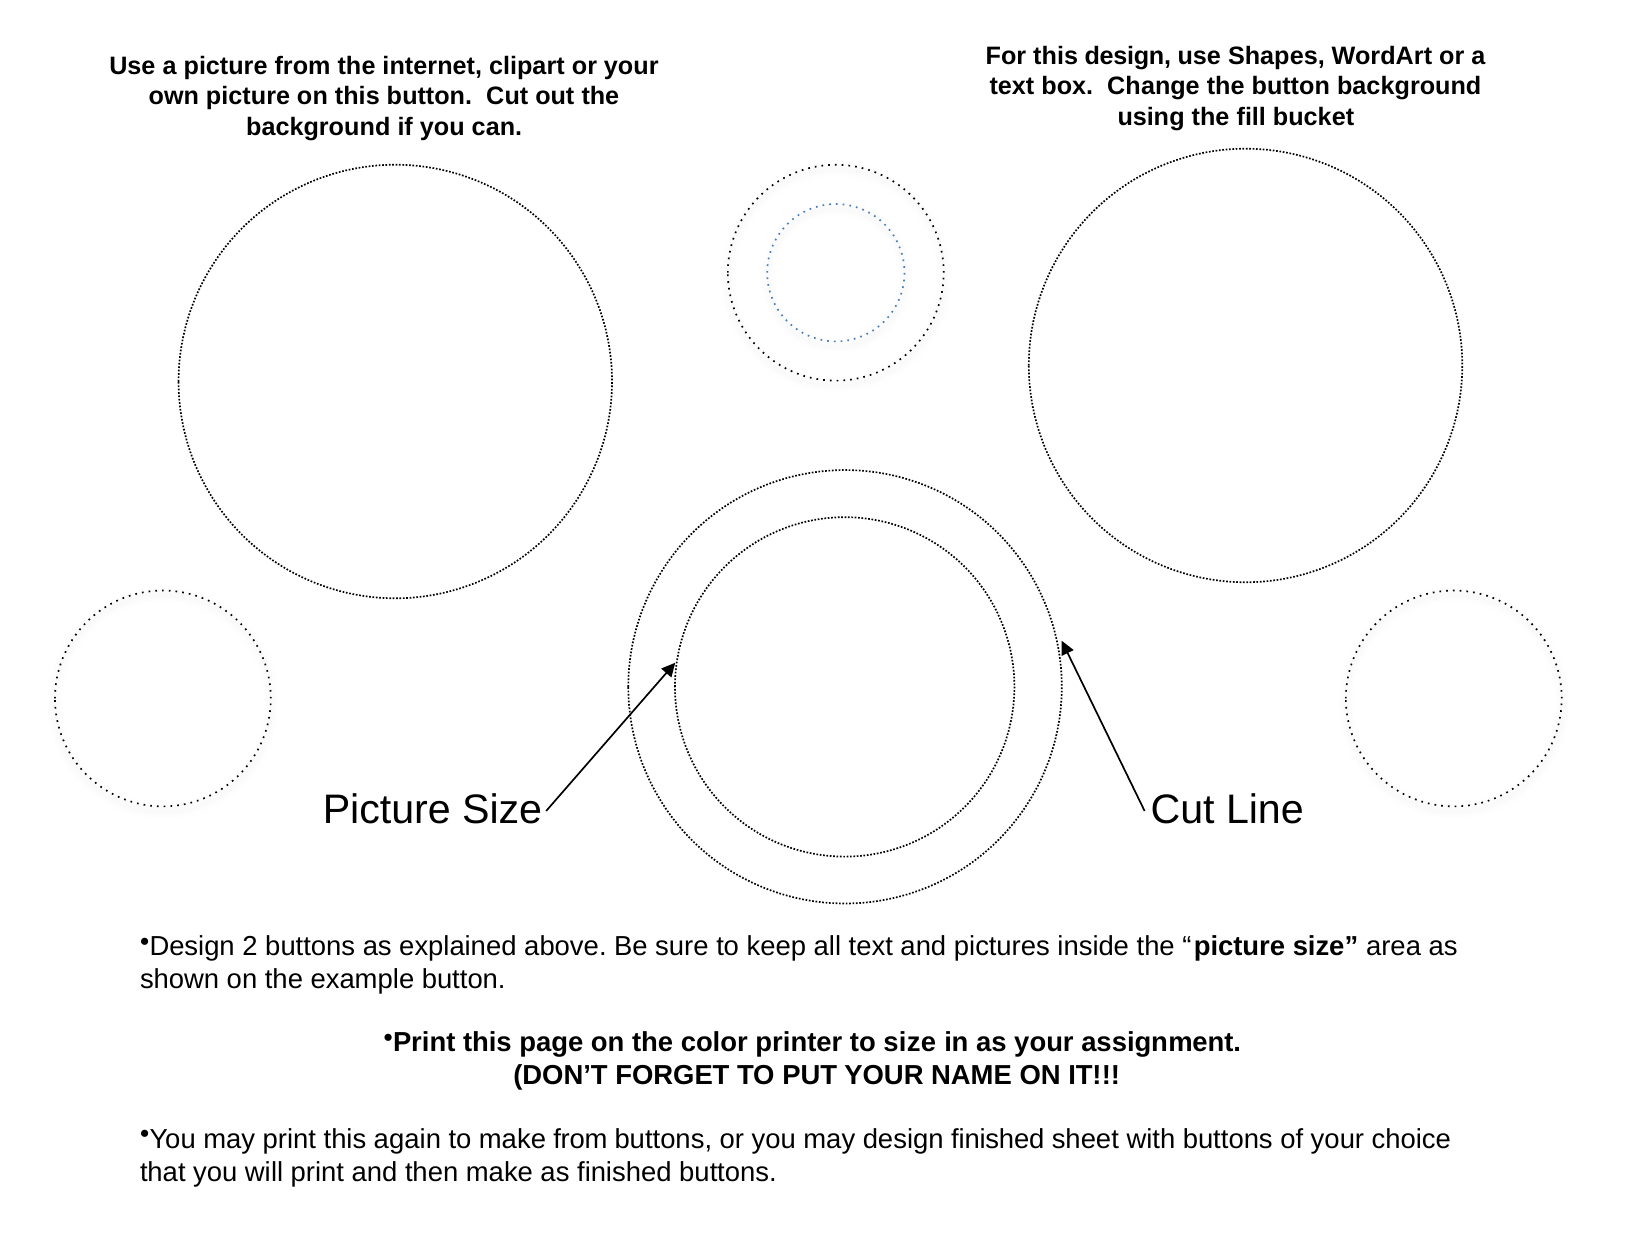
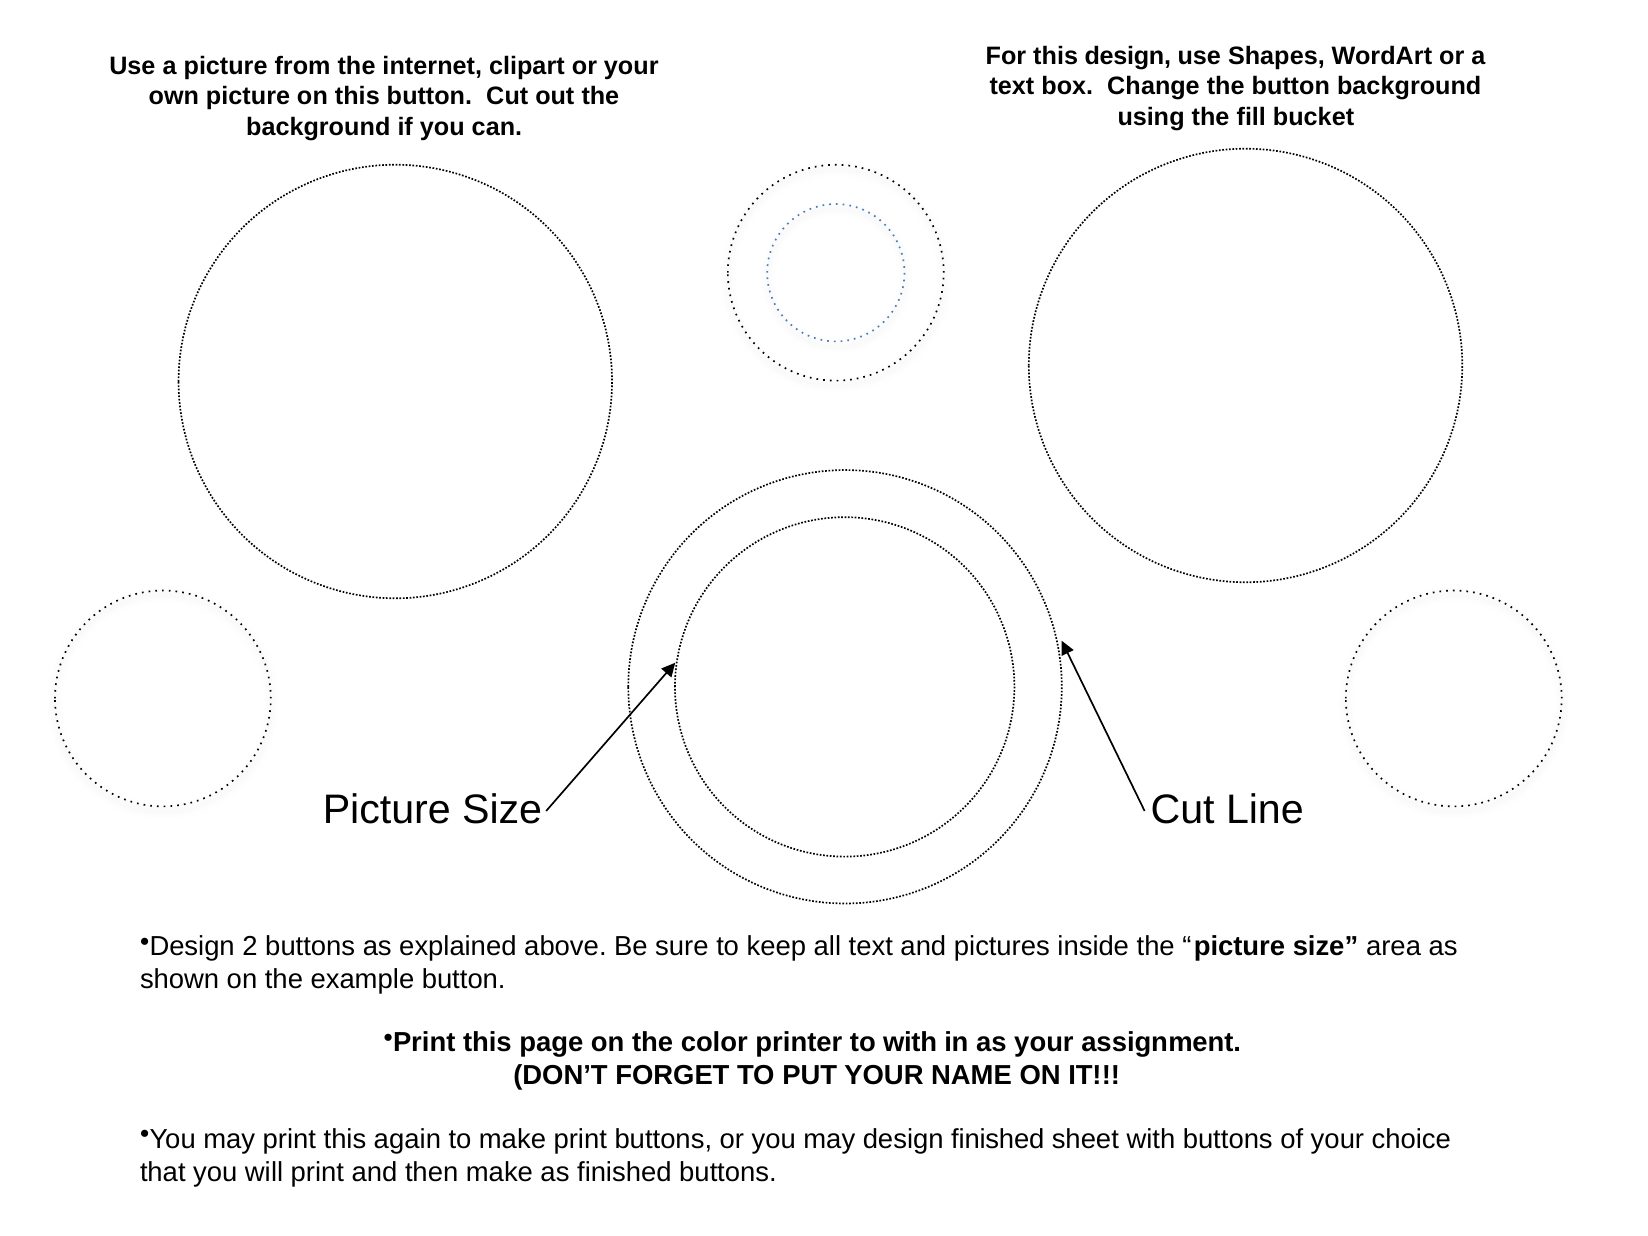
to size: size -> with
make from: from -> print
